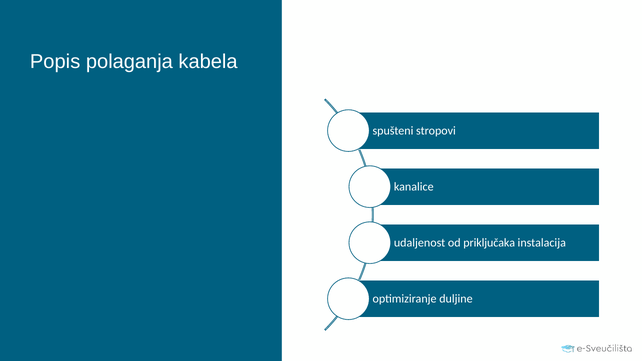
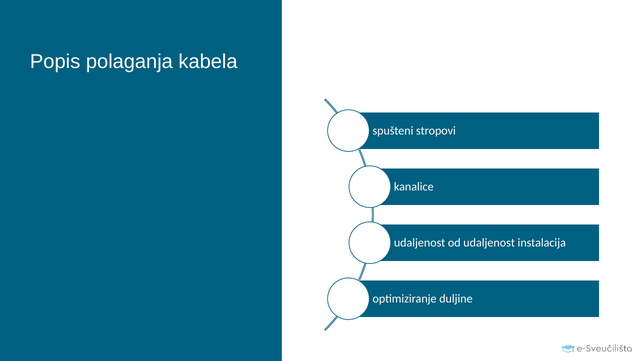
od priključaka: priključaka -> udaljenost
